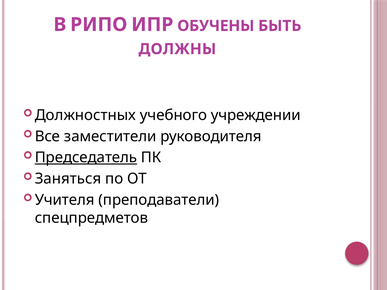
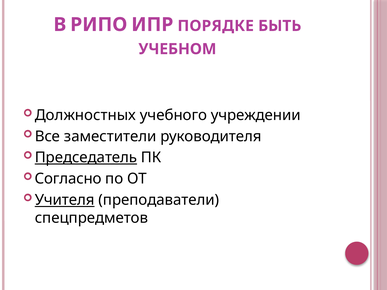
ОБУЧЕНЫ: ОБУЧЕНЫ -> ПОРЯДКЕ
ДОЛЖНЫ: ДОЛЖНЫ -> УЧЕБНОМ
Заняться: Заняться -> Согласно
Учителя underline: none -> present
